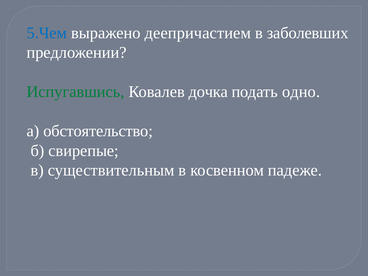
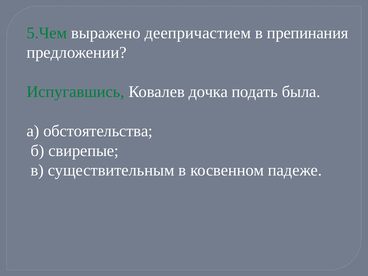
5.Чем colour: blue -> green
заболевших: заболевших -> препинания
одно: одно -> была
обстоятельство: обстоятельство -> обстоятельства
